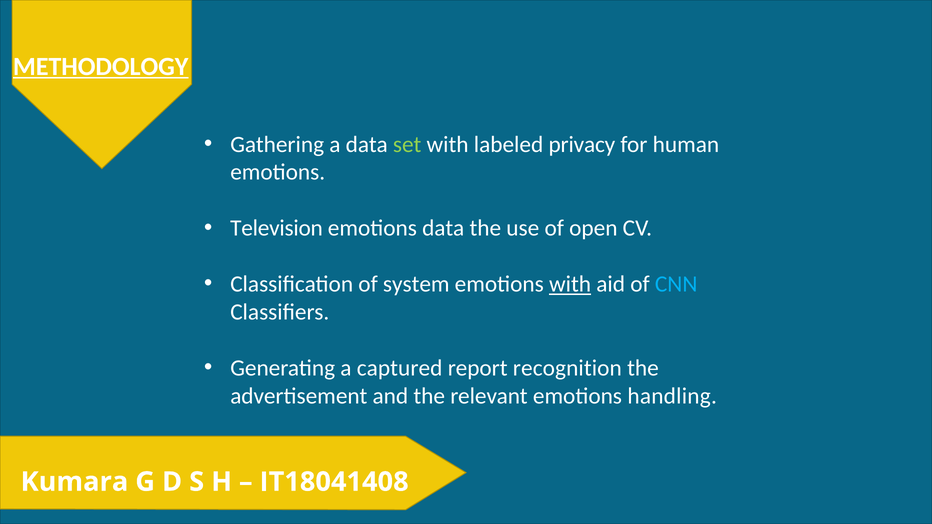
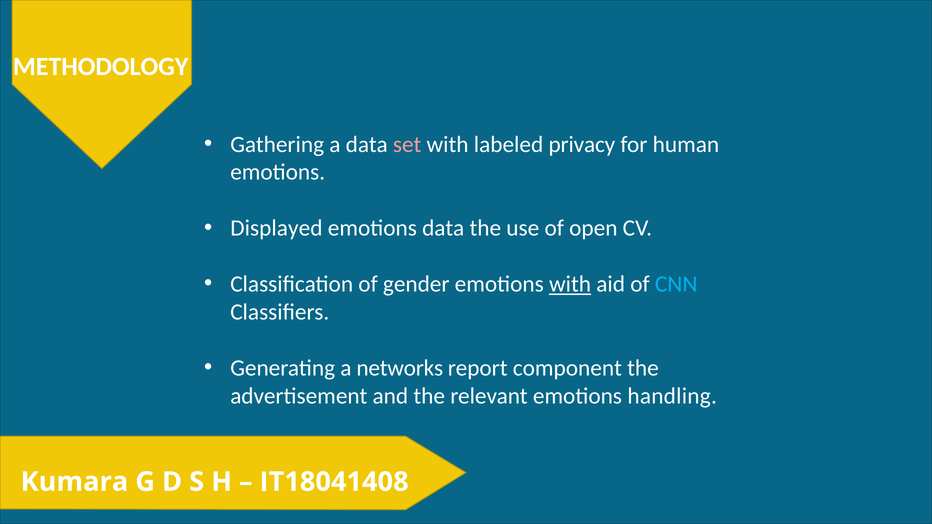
METHODOLOGY underline: present -> none
set colour: light green -> pink
Television: Television -> Displayed
system: system -> gender
captured: captured -> networks
recognition: recognition -> component
